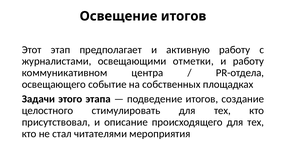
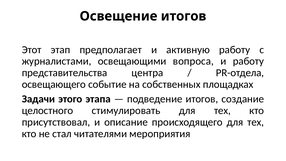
отметки: отметки -> вопроса
коммуникативном: коммуникативном -> представительства
